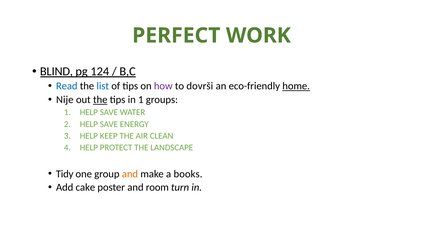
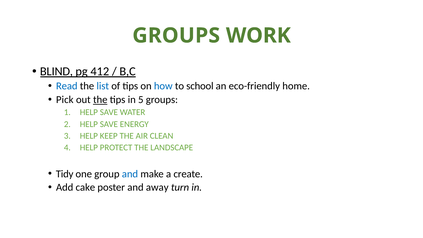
PERFECT at (176, 36): PERFECT -> GROUPS
124: 124 -> 412
how colour: purple -> blue
dovrši: dovrši -> school
home underline: present -> none
Nije: Nije -> Pick
in 1: 1 -> 5
and at (130, 174) colour: orange -> blue
books: books -> create
room: room -> away
